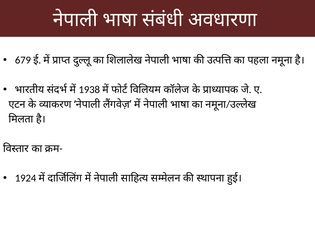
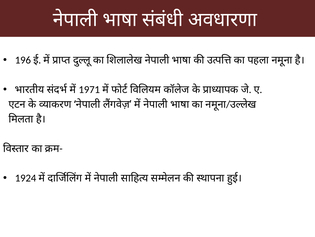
679: 679 -> 196
1938: 1938 -> 1971
